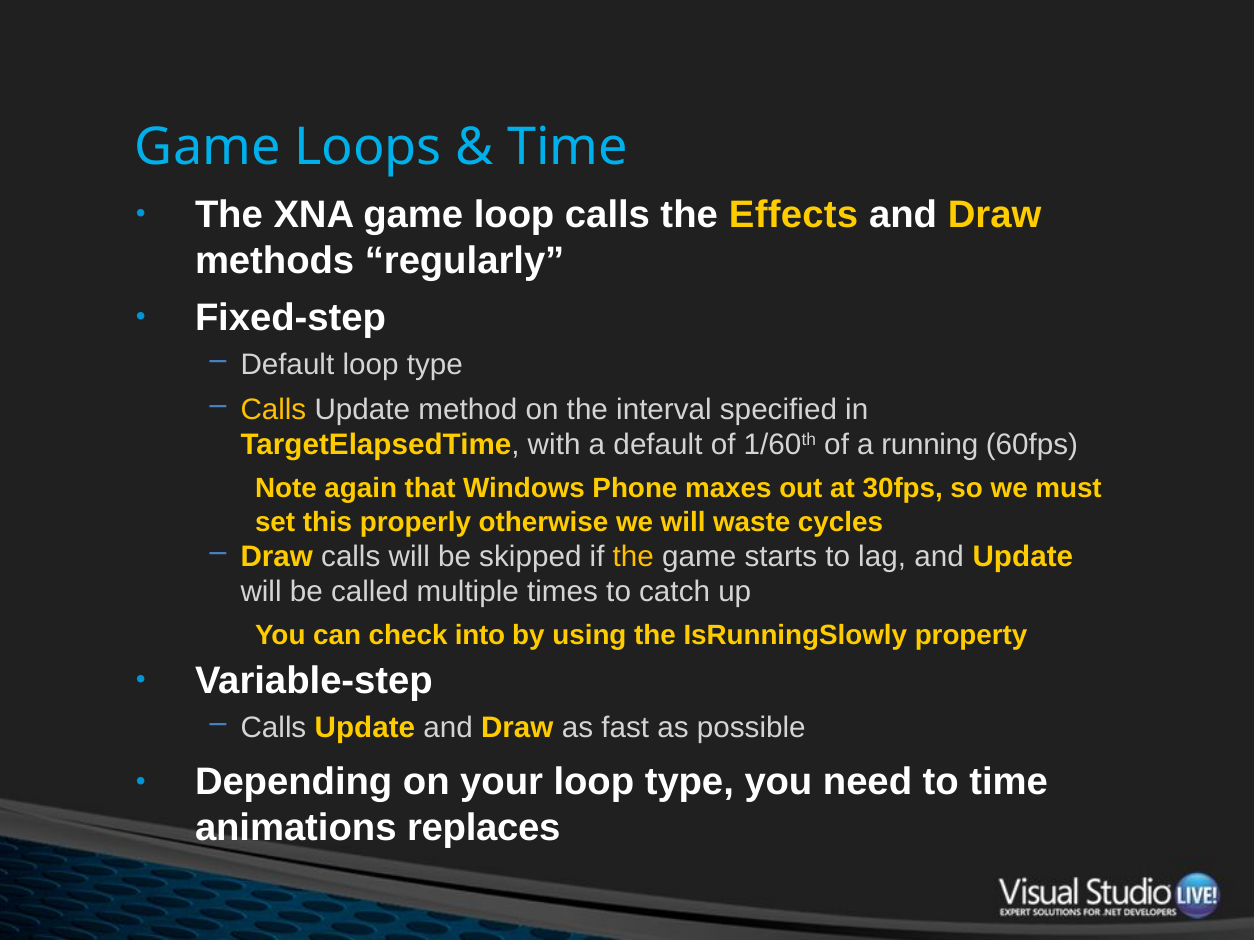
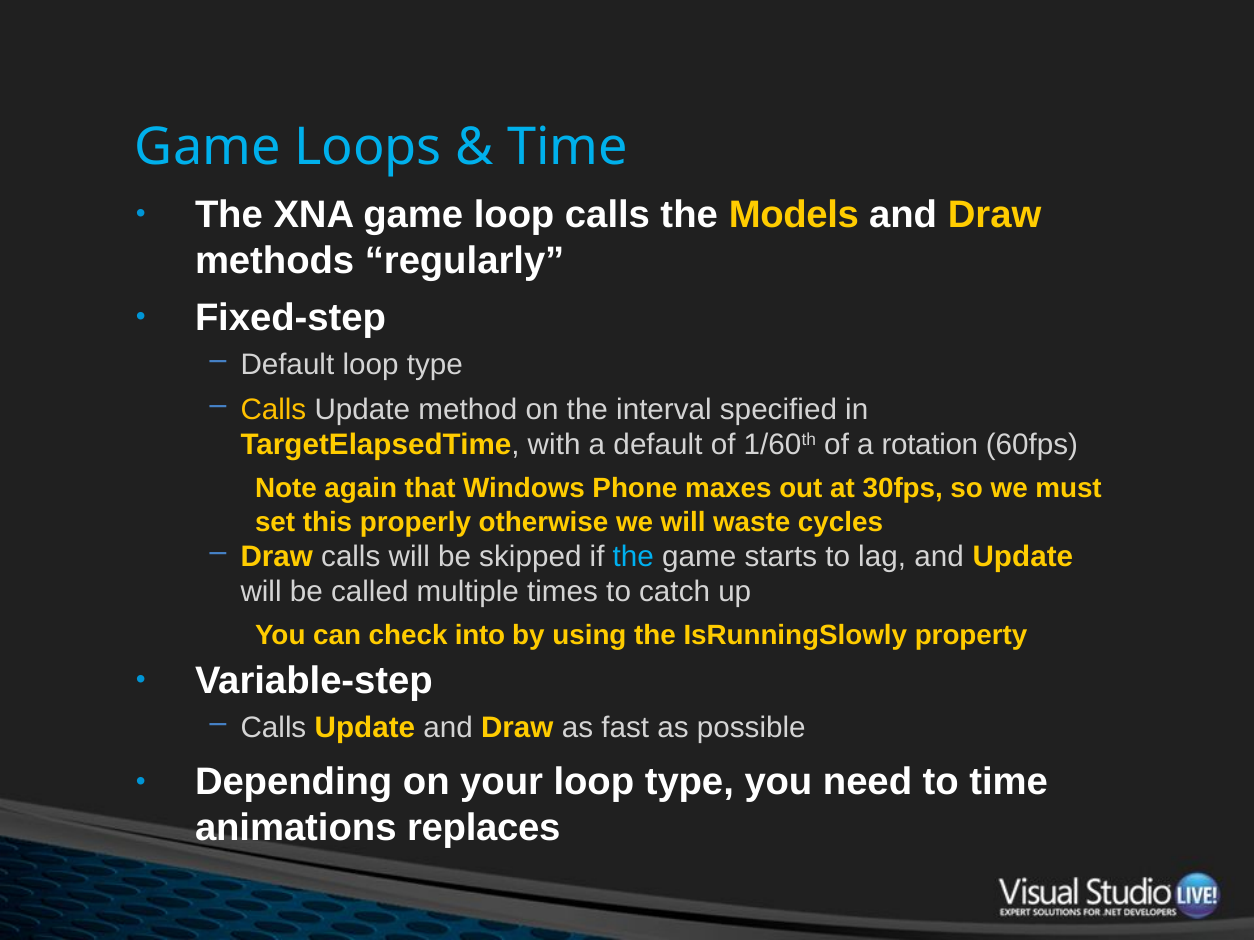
Effects: Effects -> Models
running: running -> rotation
the at (633, 557) colour: yellow -> light blue
